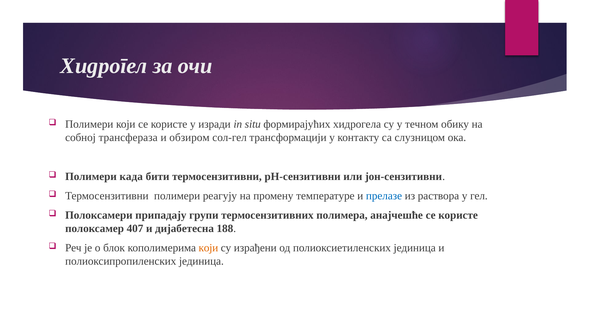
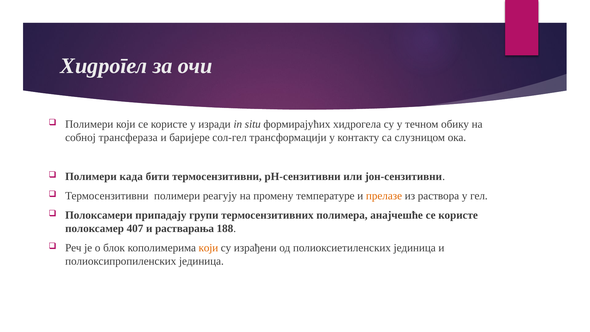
обзиром: обзиром -> баријере
прелазе colour: blue -> orange
дијабетесна: дијабетесна -> растварања
